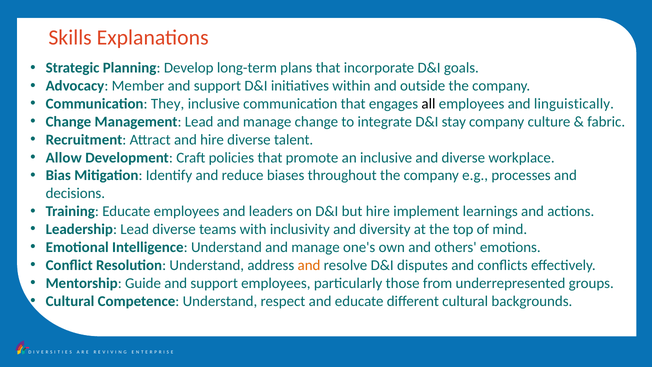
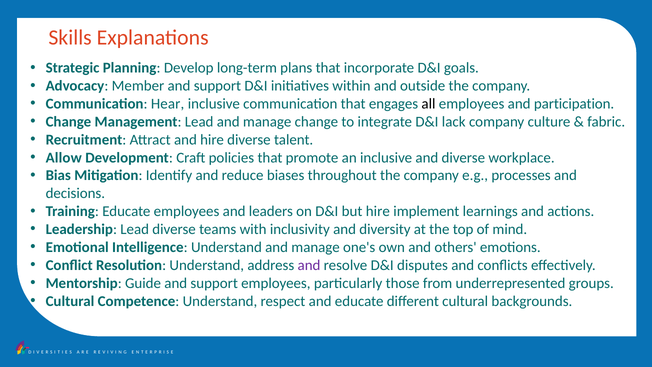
They: They -> Hear
linguistically: linguistically -> participation
stay: stay -> lack
and at (309, 265) colour: orange -> purple
